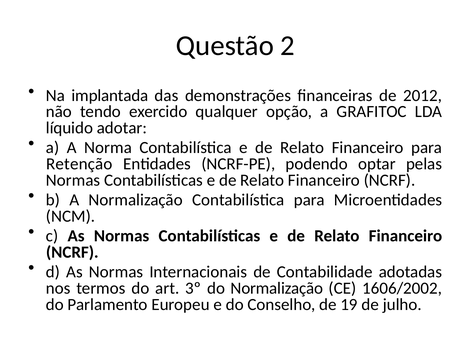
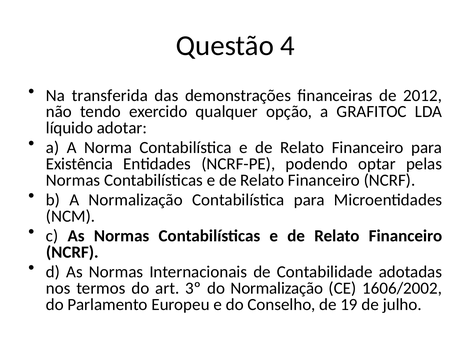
2: 2 -> 4
implantada: implantada -> transferida
Retenção: Retenção -> Existência
